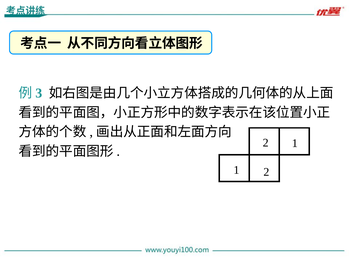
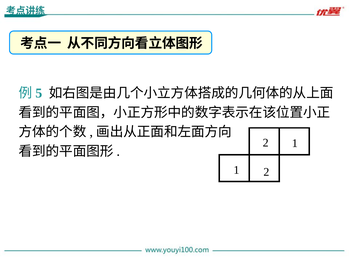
3: 3 -> 5
